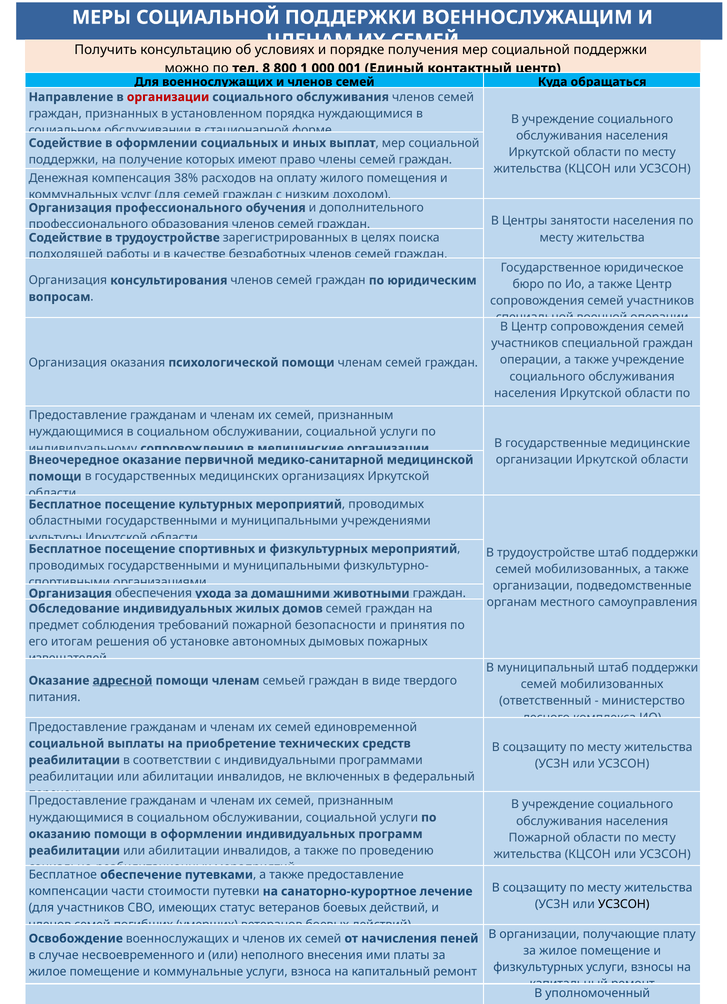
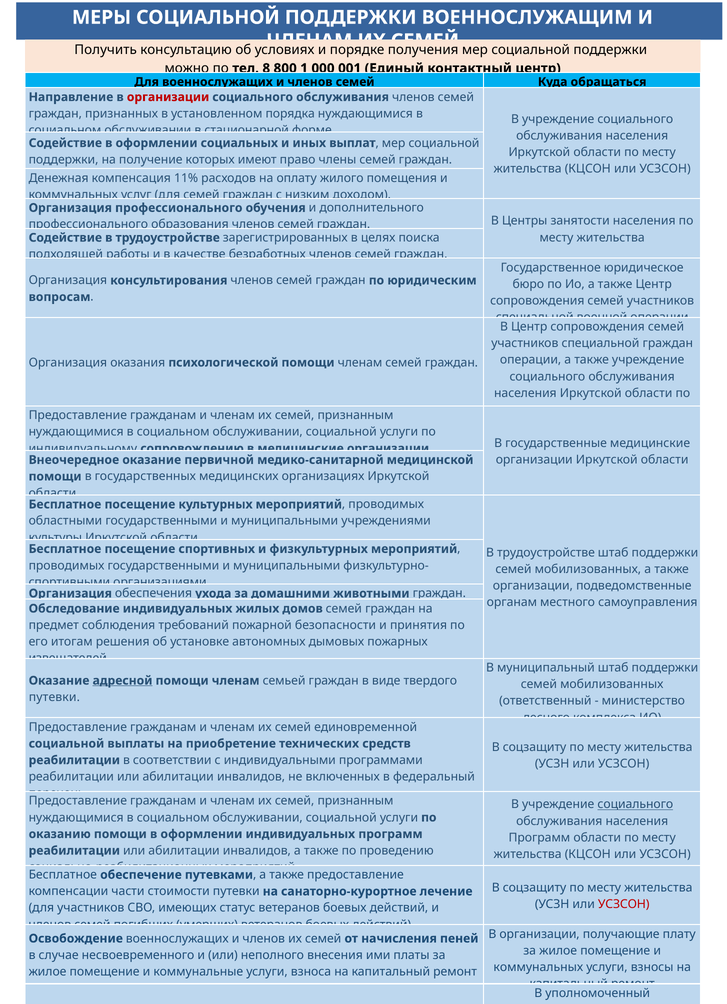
38%: 38% -> 11%
питания at (55, 697): питания -> путевки
социального at (635, 804) underline: none -> present
Пожарной at (539, 838): Пожарной -> Программ
УСЗСОН at (624, 904) colour: black -> red
физкультурных at (538, 967): физкультурных -> коммунальных
